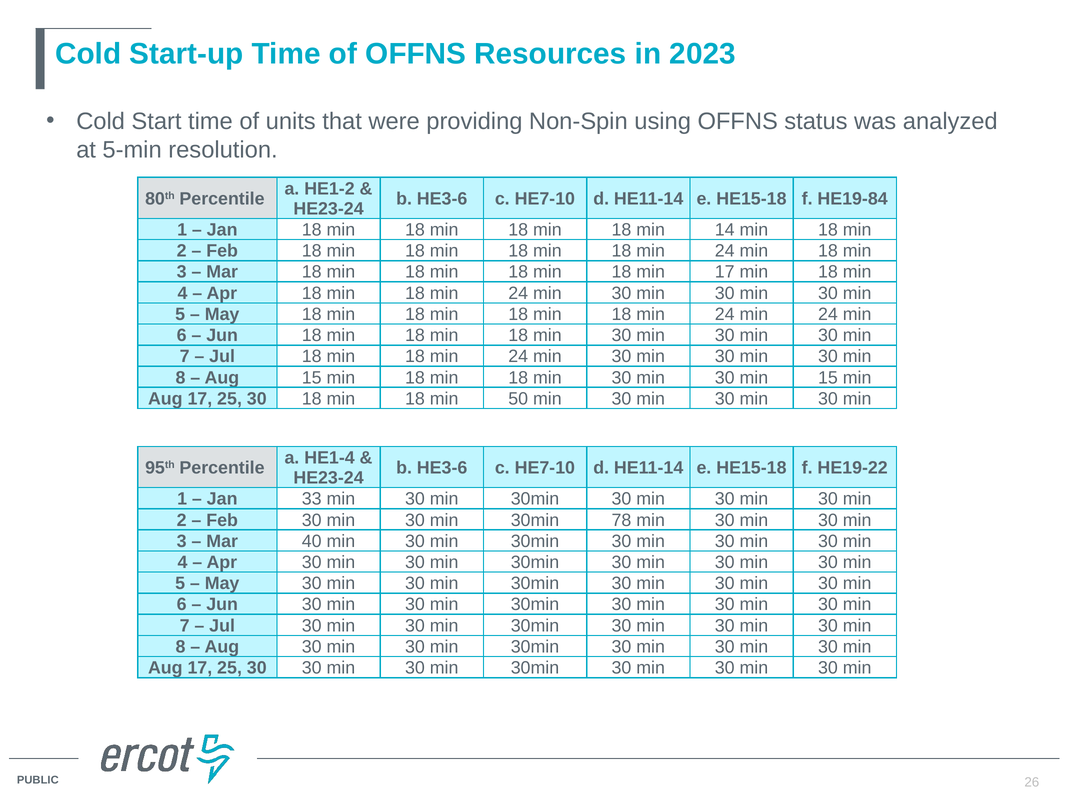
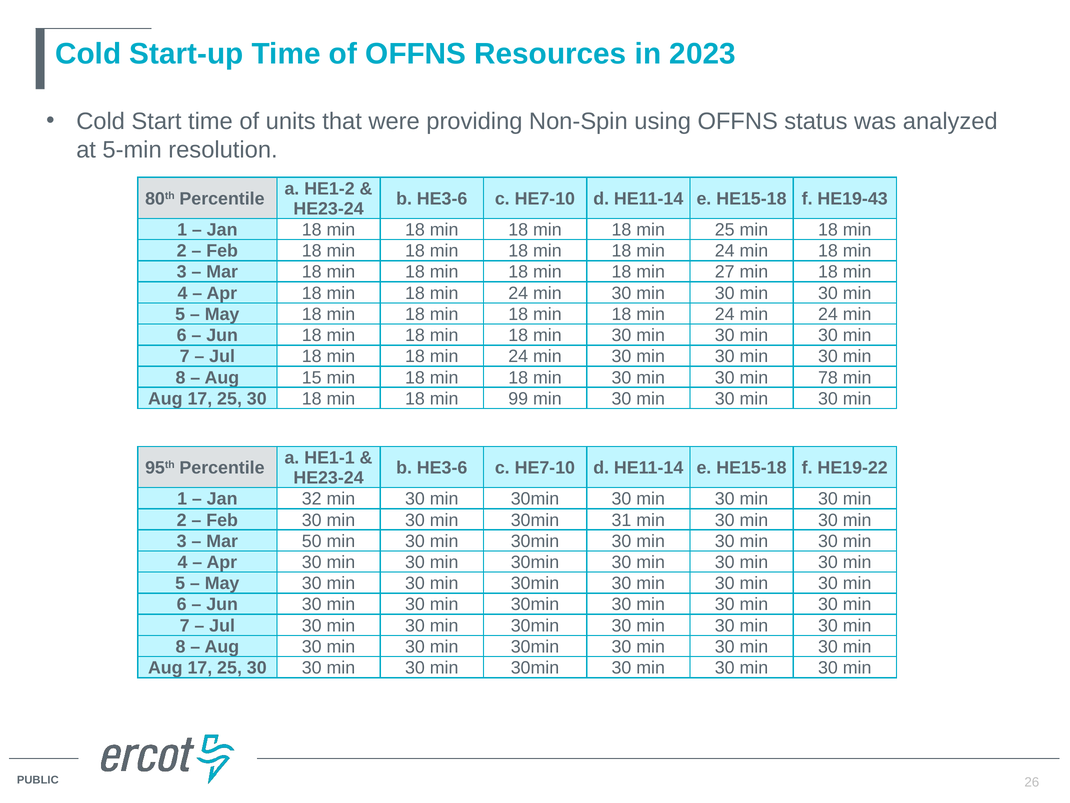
HE19-84: HE19-84 -> HE19-43
min 14: 14 -> 25
min 17: 17 -> 27
min 15: 15 -> 78
50: 50 -> 99
HE1-4: HE1-4 -> HE1-1
33: 33 -> 32
78: 78 -> 31
40: 40 -> 50
